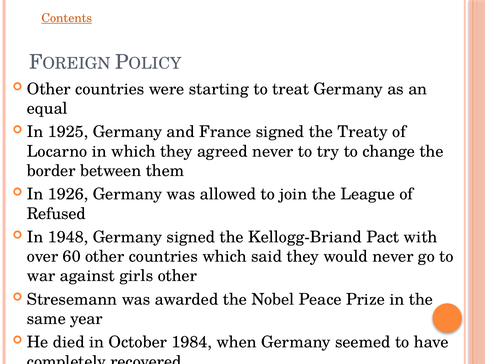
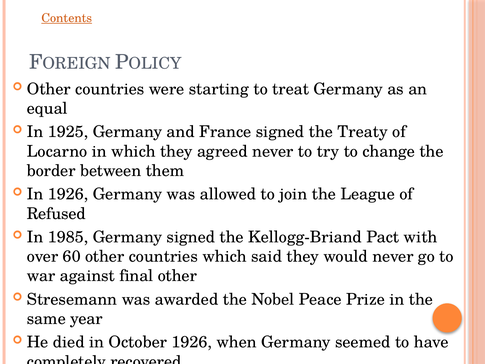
1948: 1948 -> 1985
girls: girls -> final
October 1984: 1984 -> 1926
